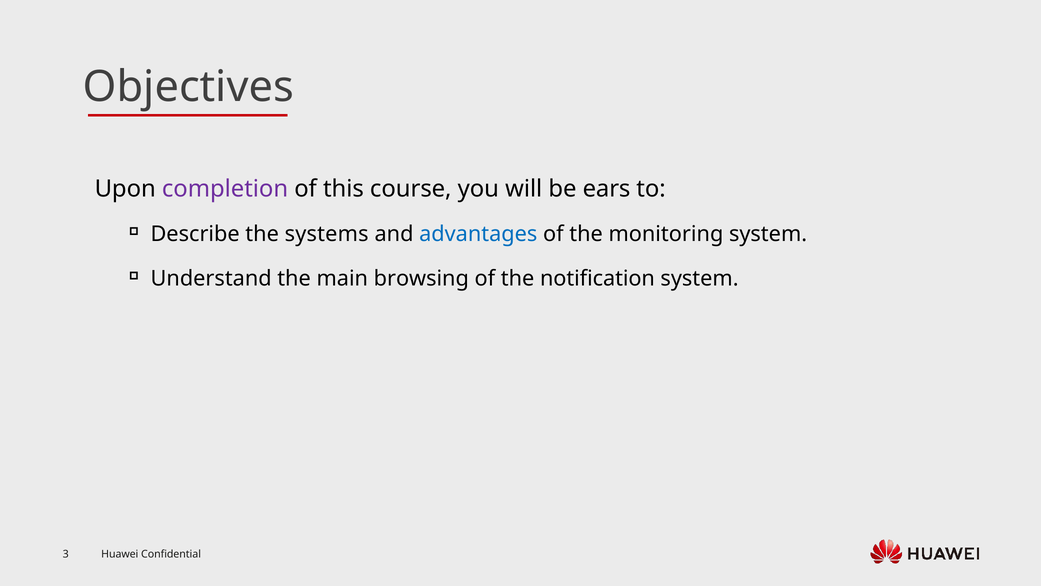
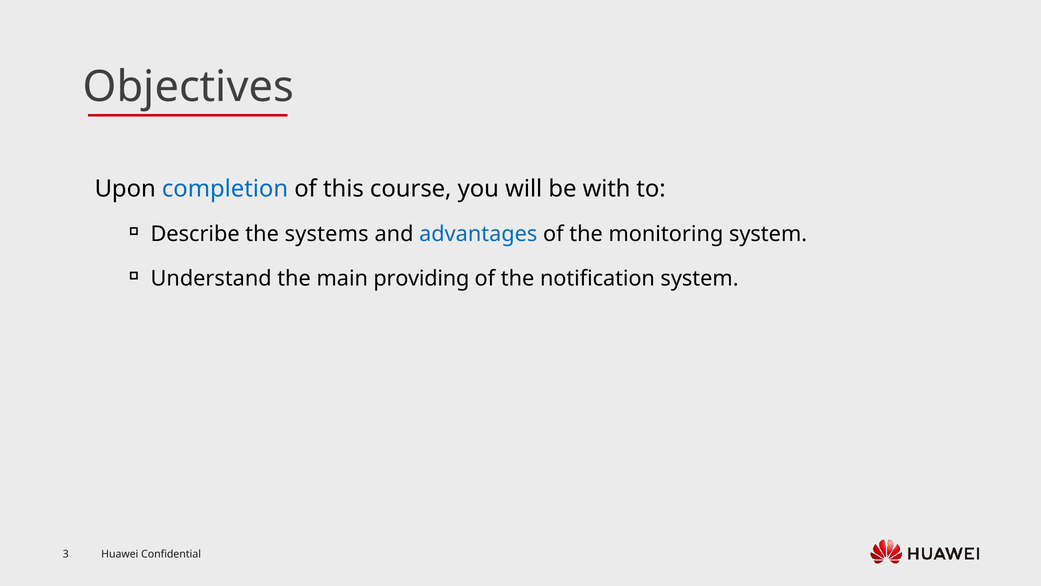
completion colour: purple -> blue
ears: ears -> with
browsing: browsing -> providing
